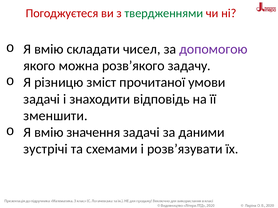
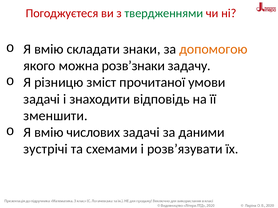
чисел: чисел -> знаки
допомогою colour: purple -> orange
розв’якого: розв’якого -> розв’знаки
значення: значення -> числових
